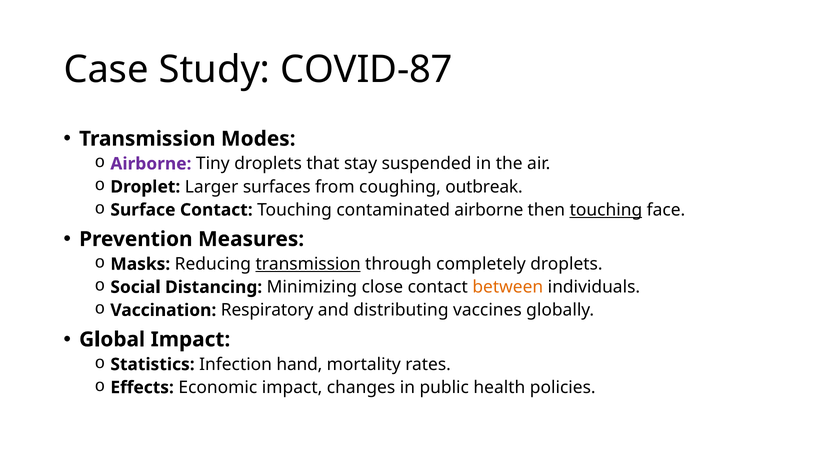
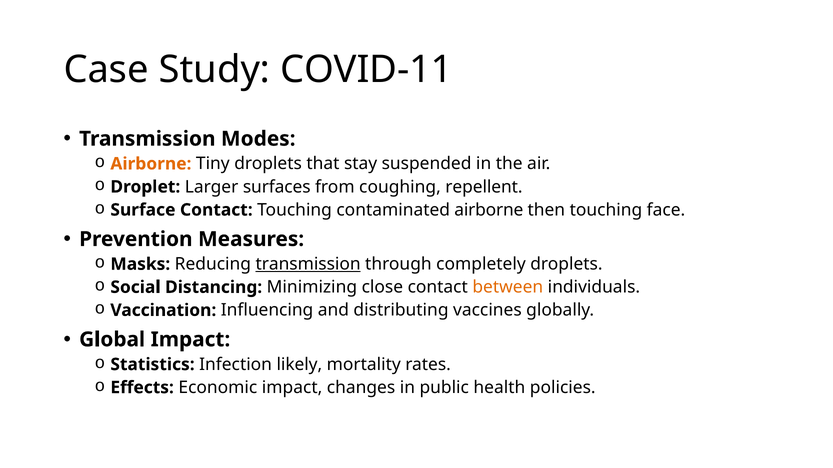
COVID-87: COVID-87 -> COVID-11
Airborne at (151, 164) colour: purple -> orange
outbreak: outbreak -> repellent
touching at (606, 210) underline: present -> none
Respiratory: Respiratory -> Influencing
hand: hand -> likely
